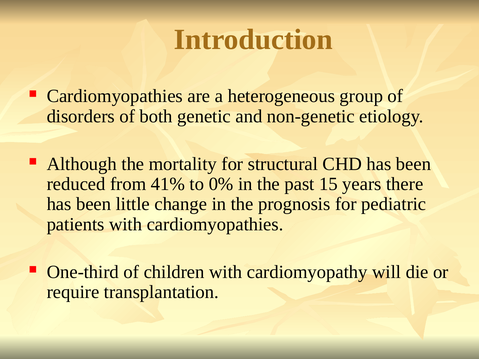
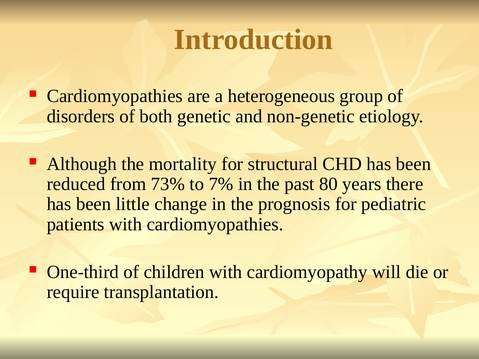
41%: 41% -> 73%
0%: 0% -> 7%
15: 15 -> 80
